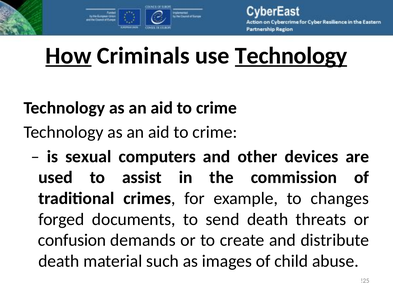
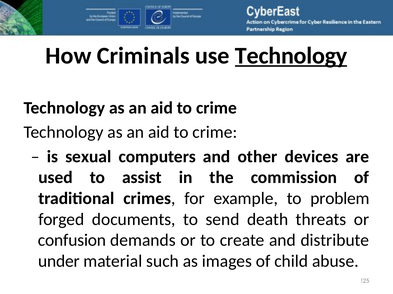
How underline: present -> none
changes: changes -> problem
death at (59, 262): death -> under
